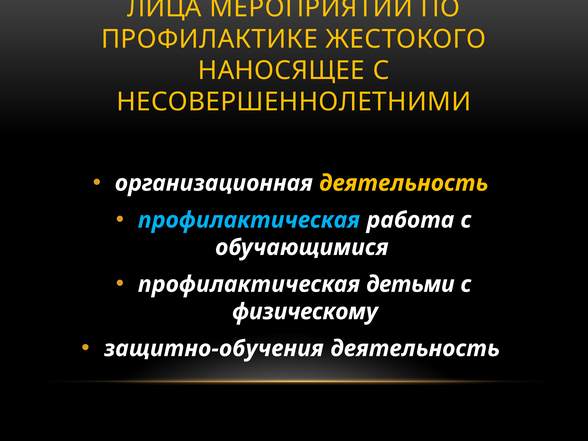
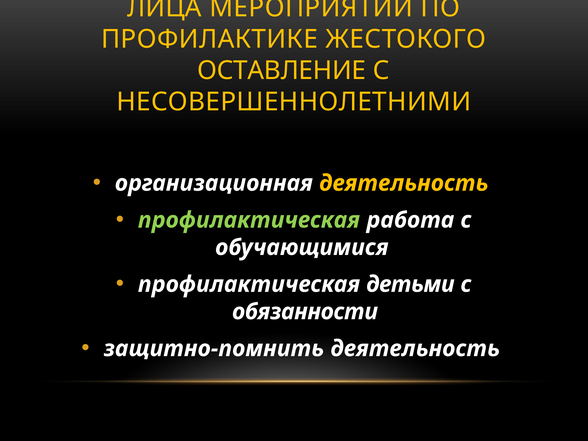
НАНОСЯЩЕЕ: НАНОСЯЩЕЕ -> ОСТАВЛЕНИЕ
профилактическая at (249, 220) colour: light blue -> light green
физическому: физическому -> обязанности
защитно-обучения: защитно-обучения -> защитно-помнить
